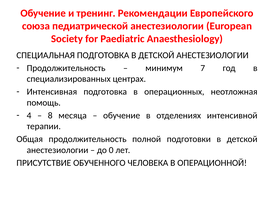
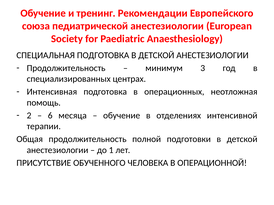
7: 7 -> 3
4: 4 -> 2
8: 8 -> 6
0: 0 -> 1
